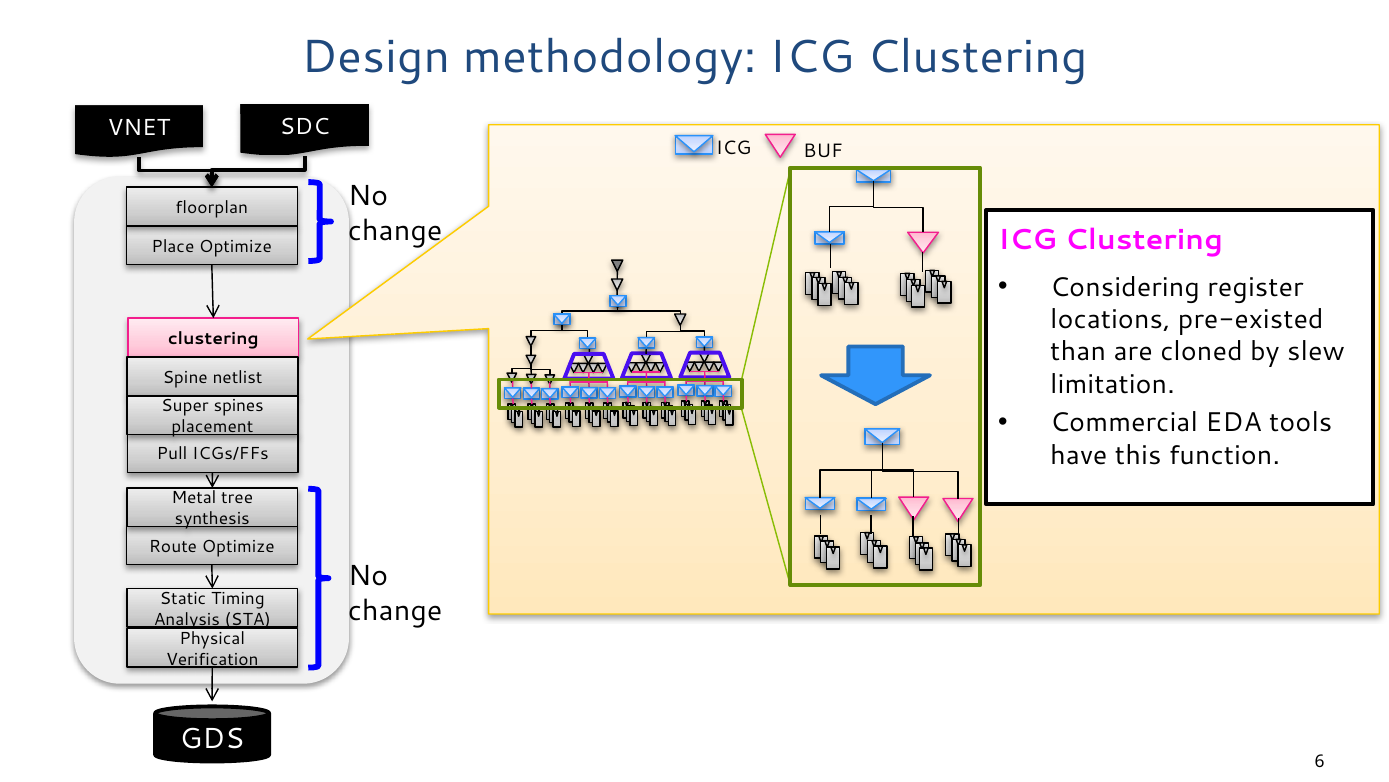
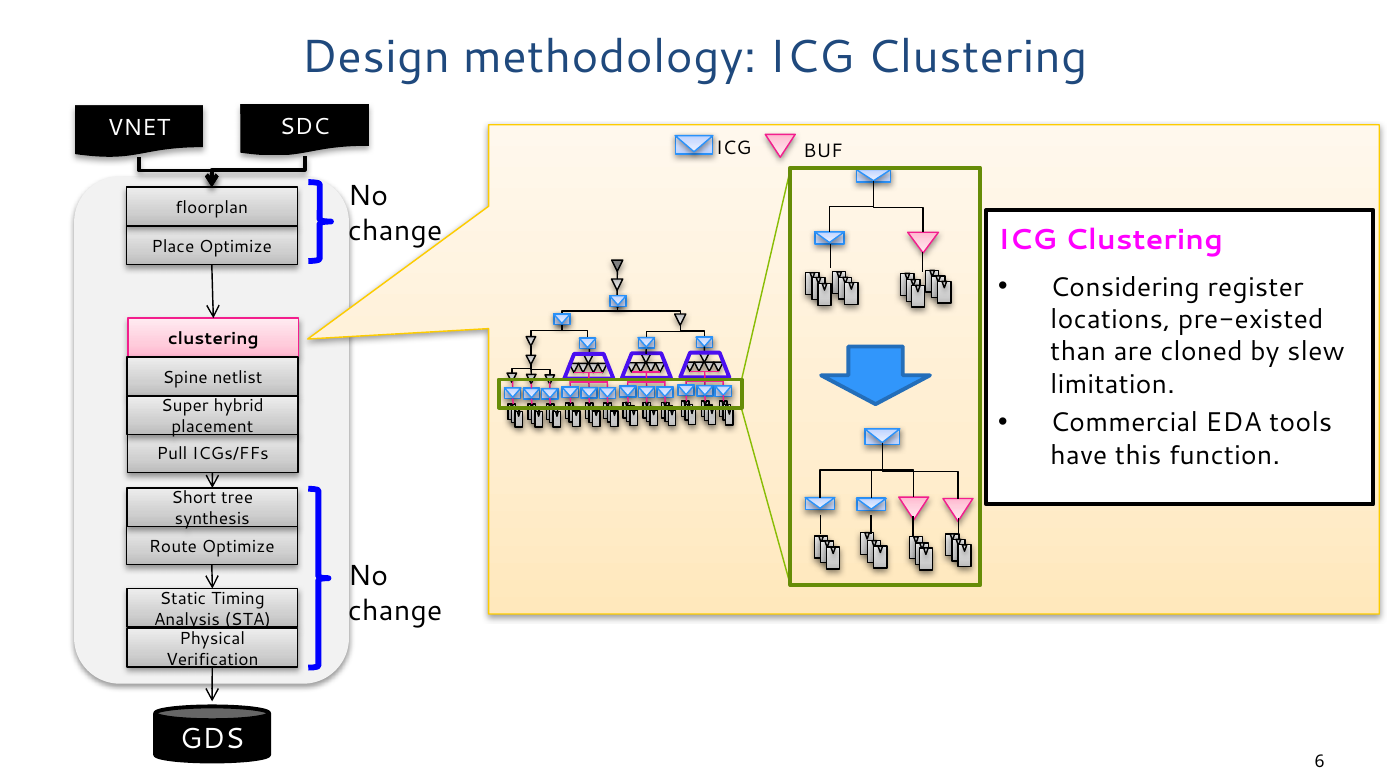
spines: spines -> hybrid
Metal: Metal -> Short
